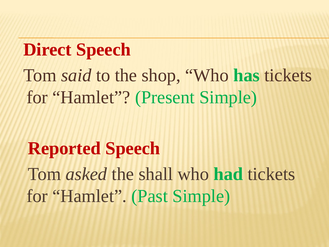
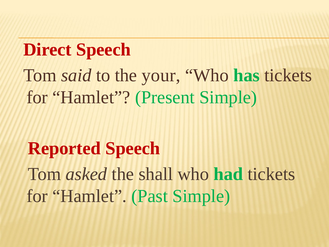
shop: shop -> your
